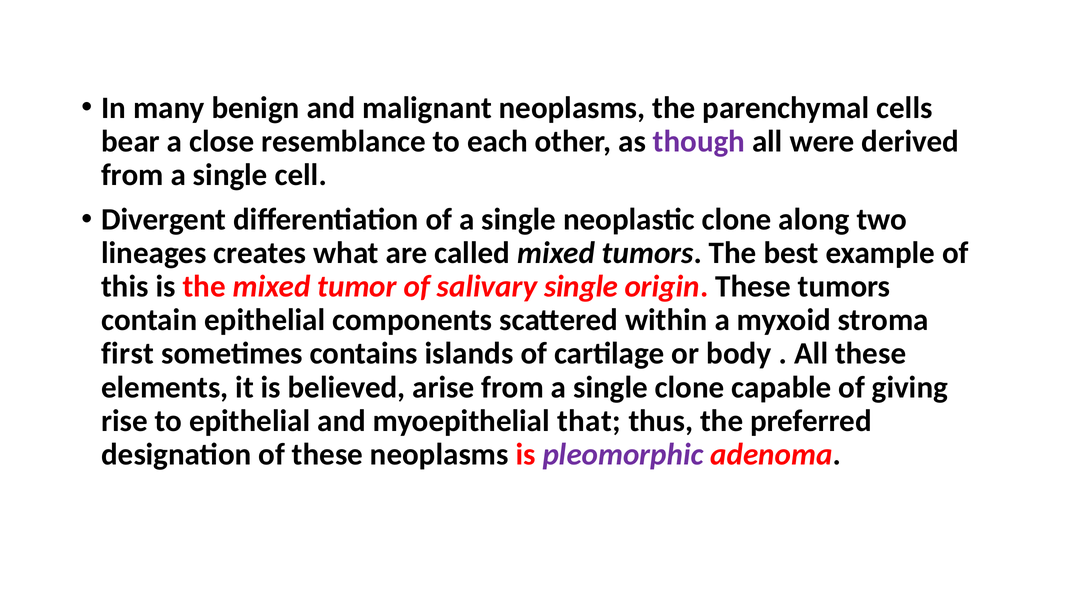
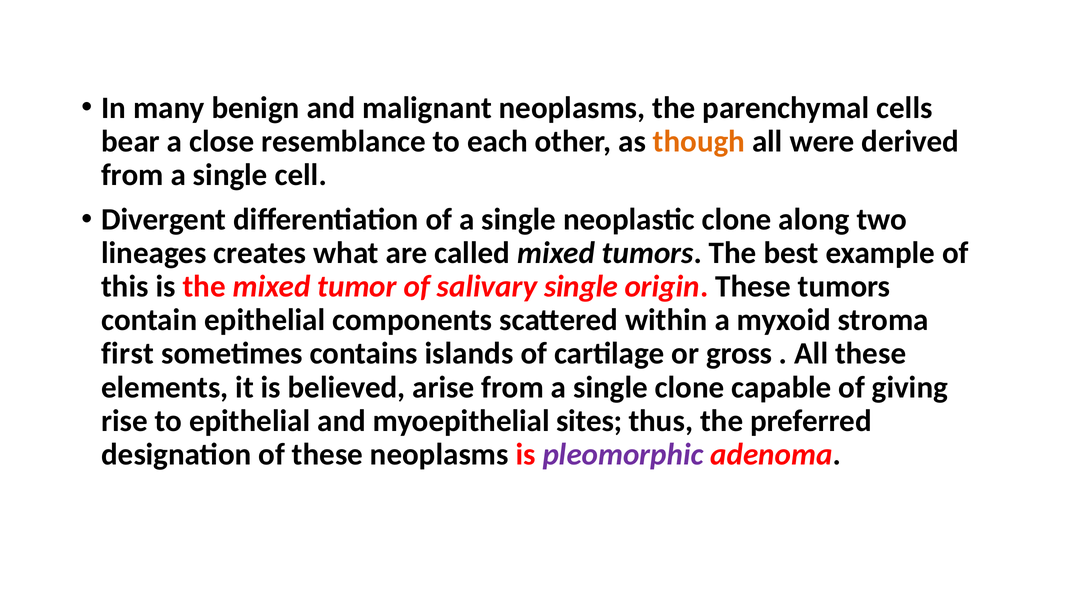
though colour: purple -> orange
body: body -> gross
that: that -> sites
